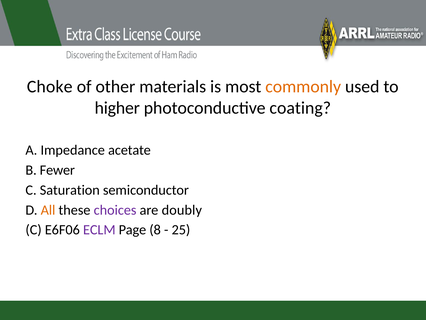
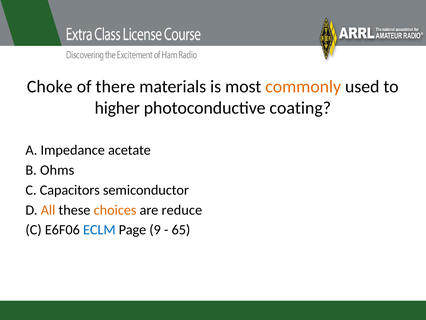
other: other -> there
Fewer: Fewer -> Ohms
Saturation: Saturation -> Capacitors
choices colour: purple -> orange
doubly: doubly -> reduce
ECLM colour: purple -> blue
8: 8 -> 9
25: 25 -> 65
